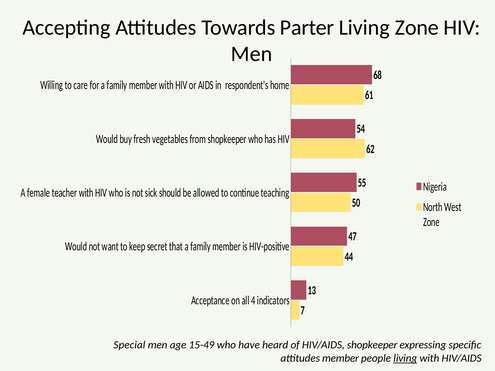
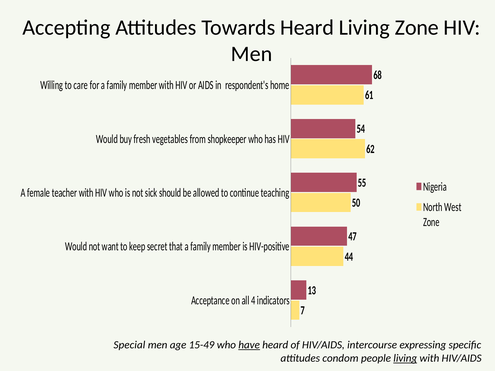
Towards Parter: Parter -> Heard
have underline: none -> present
HIV/AIDS shopkeeper: shopkeeper -> intercourse
attitudes member: member -> condom
